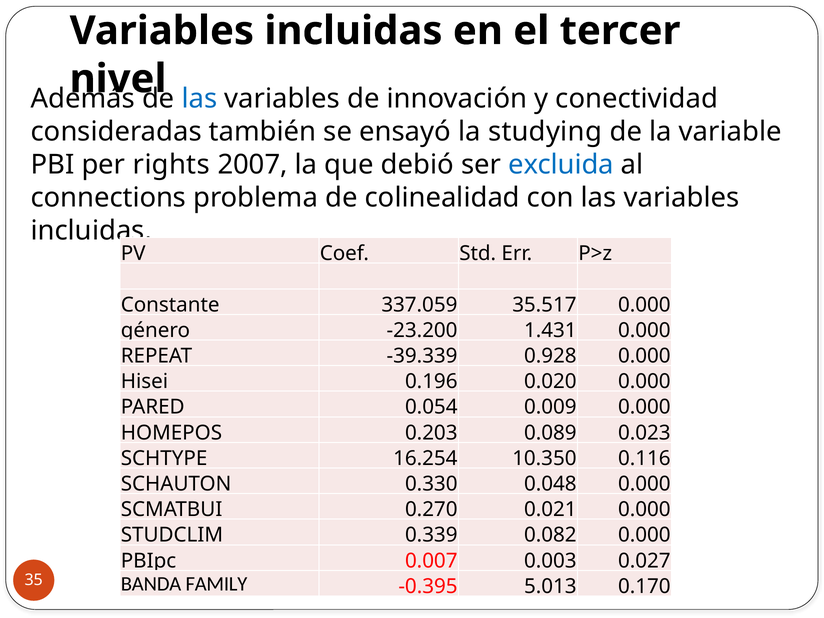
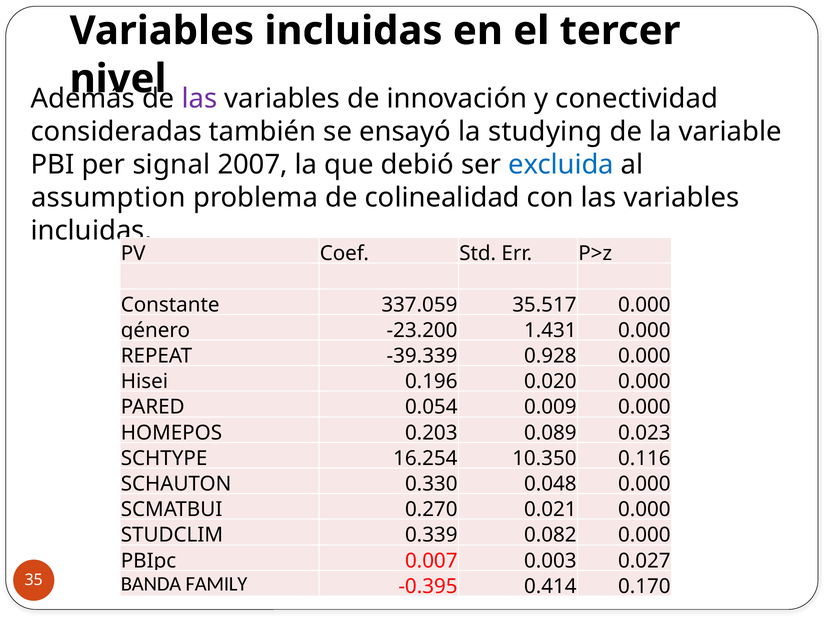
las at (199, 99) colour: blue -> purple
rights: rights -> signal
connections: connections -> assumption
5.013: 5.013 -> 0.414
